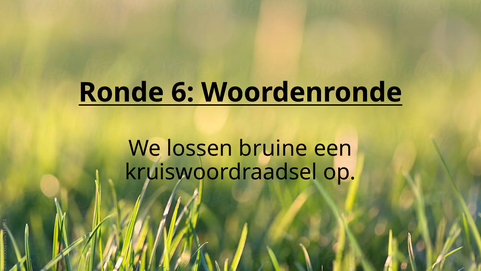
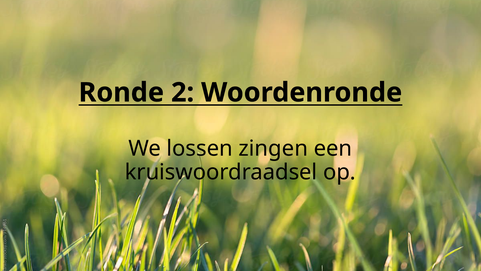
6: 6 -> 2
bruine: bruine -> zingen
